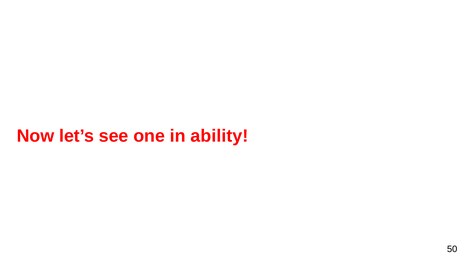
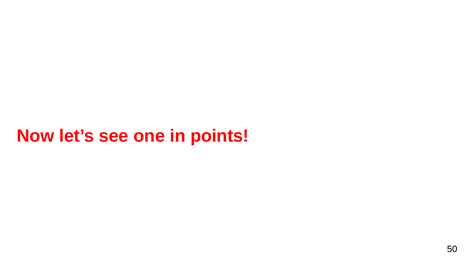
ability: ability -> points
